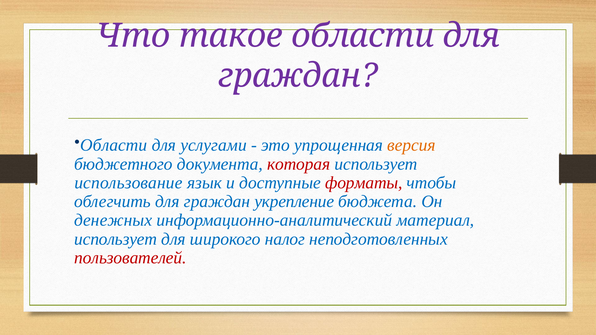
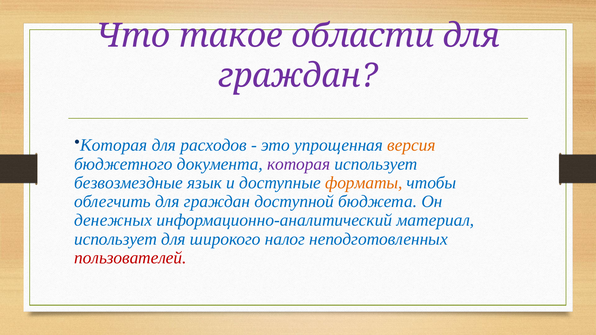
Области at (114, 145): Области -> Которая
услугами: услугами -> расходов
которая at (299, 164) colour: red -> purple
использование: использование -> безвозмездные
форматы colour: red -> orange
укрепление: укрепление -> доступной
